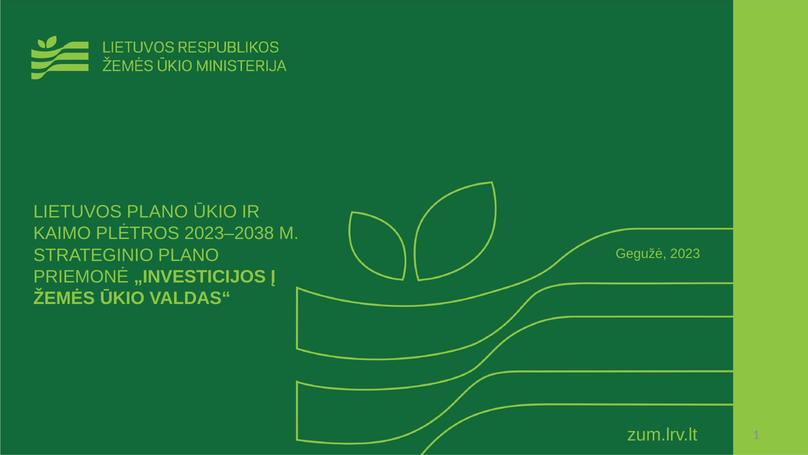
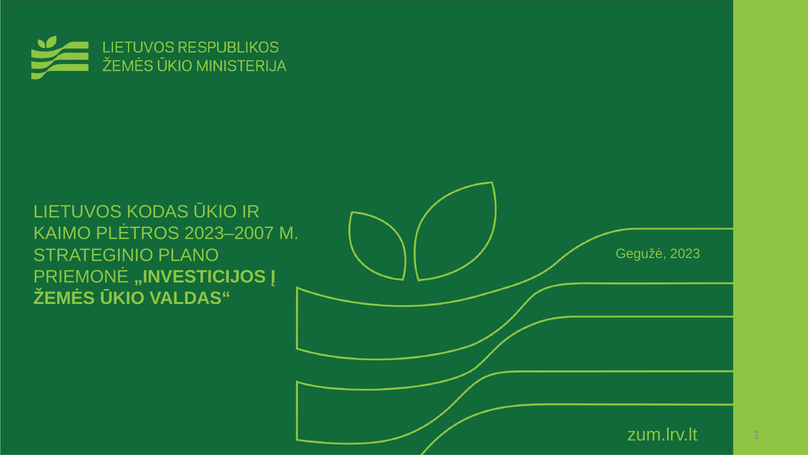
LIETUVOS PLANO: PLANO -> KODAS
2023–2038: 2023–2038 -> 2023–2007
